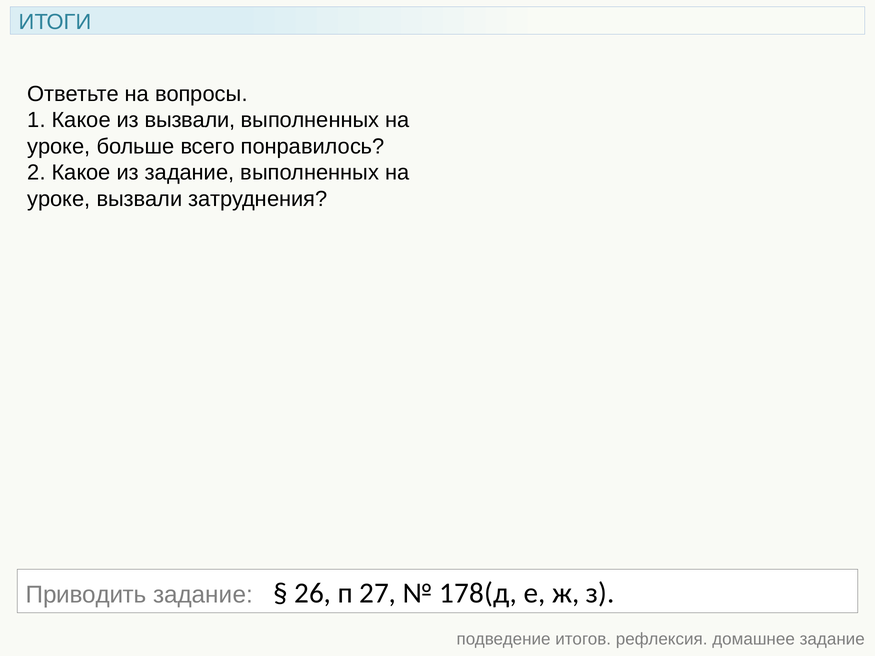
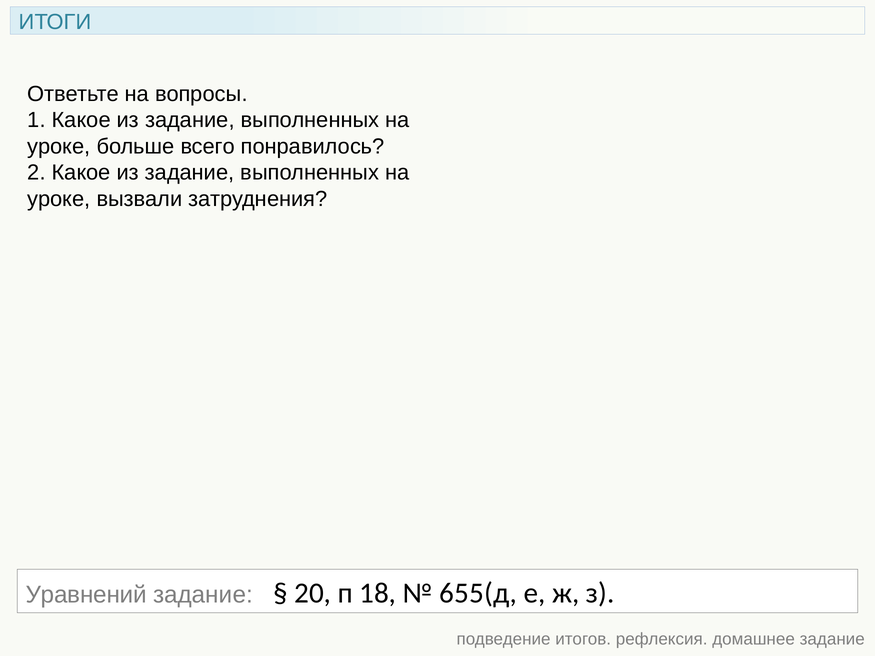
1 Какое из вызвали: вызвали -> задание
Приводить: Приводить -> Уравнений
26: 26 -> 20
27: 27 -> 18
178(д: 178(д -> 655(д
